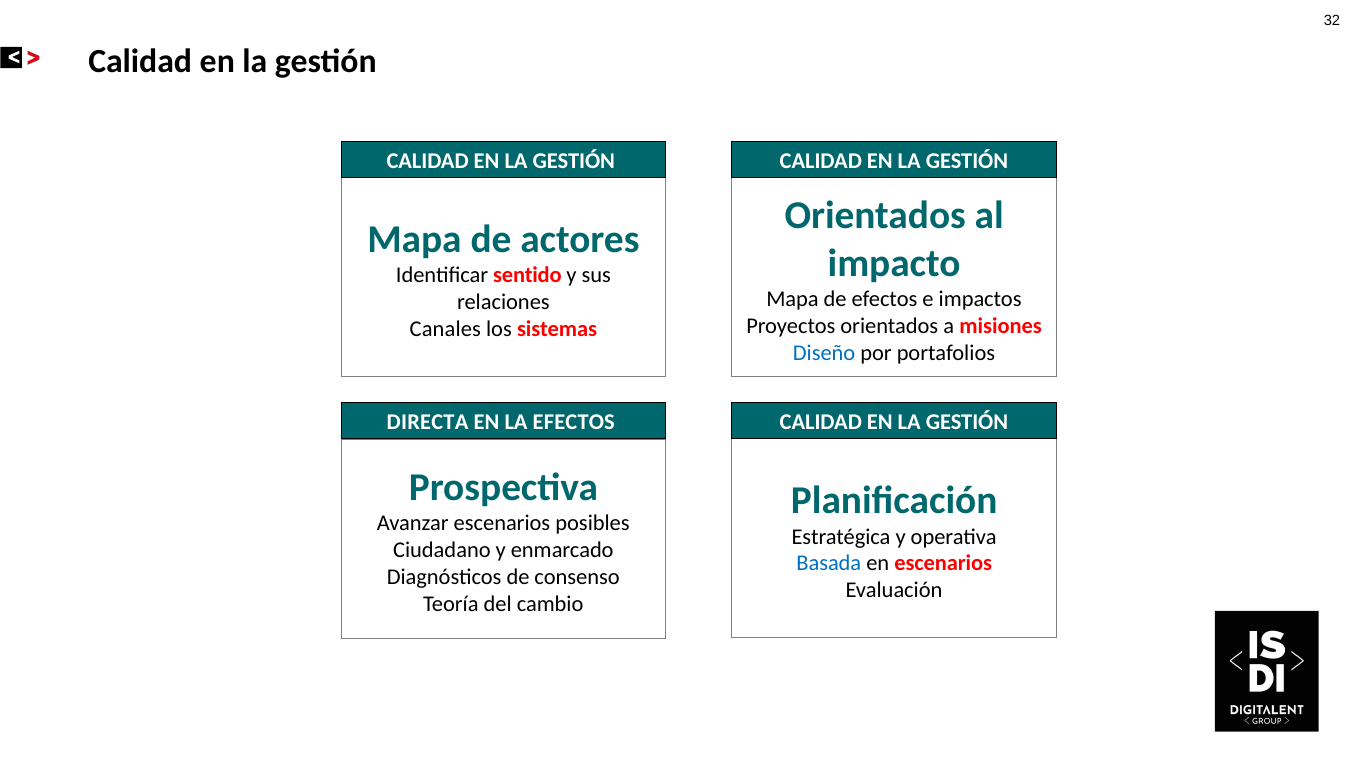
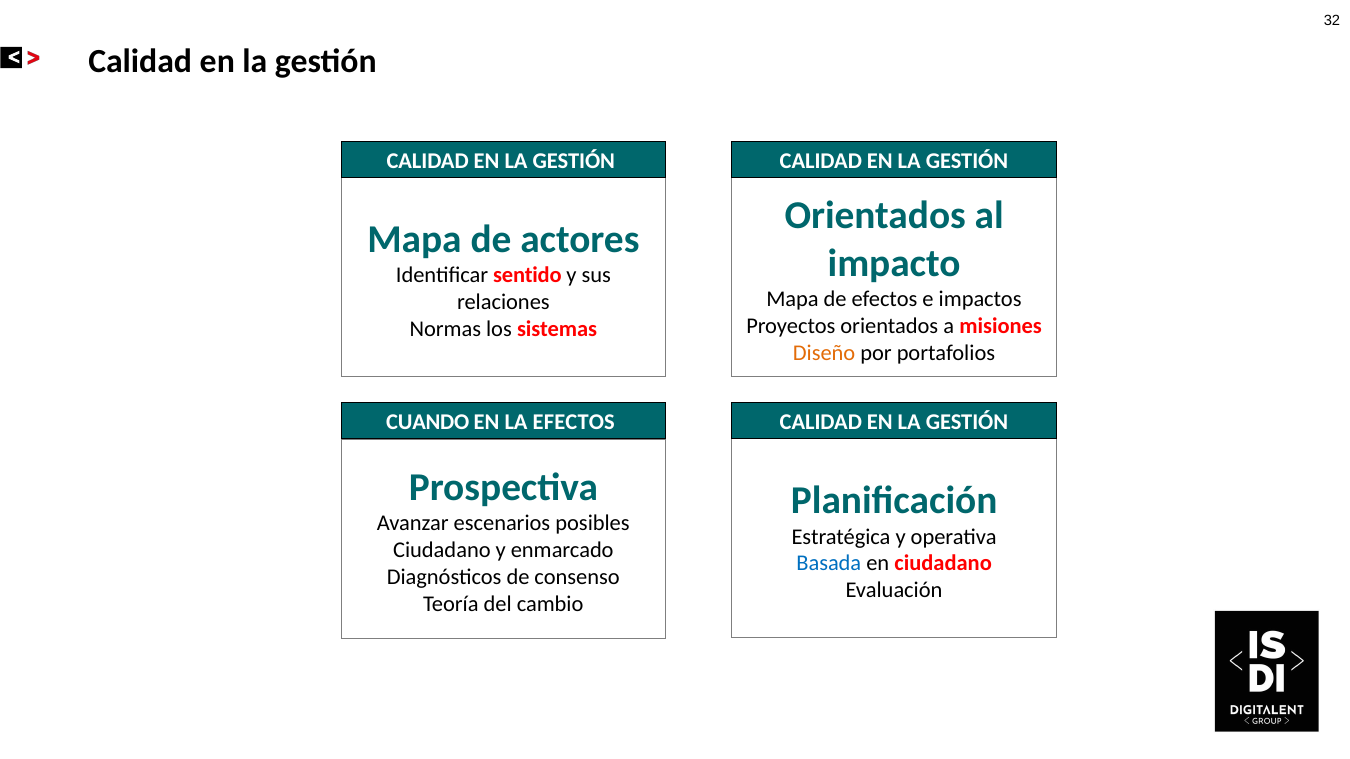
Canales: Canales -> Normas
Diseño colour: blue -> orange
DIRECTA: DIRECTA -> CUANDO
en escenarios: escenarios -> ciudadano
